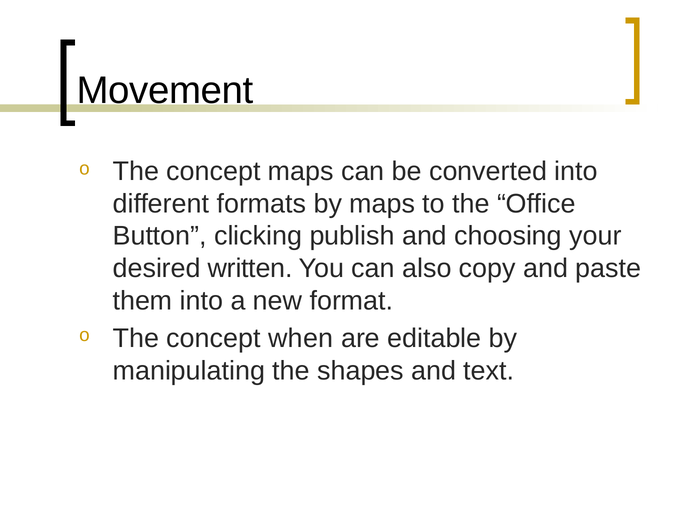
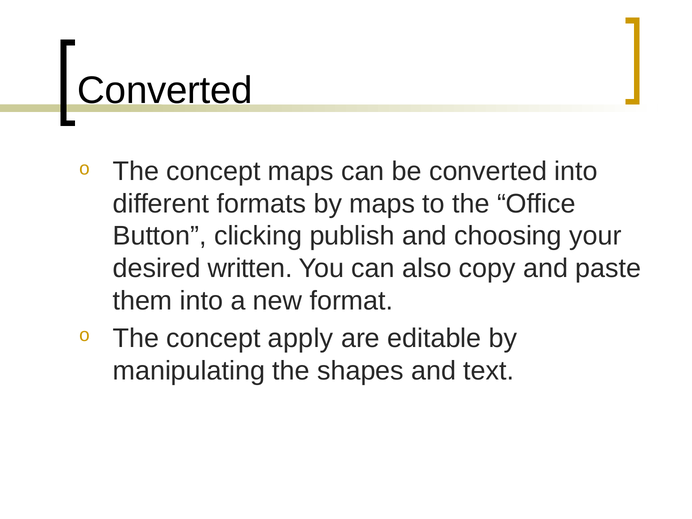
Movement at (165, 90): Movement -> Converted
when: when -> apply
